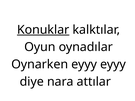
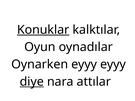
diye underline: none -> present
